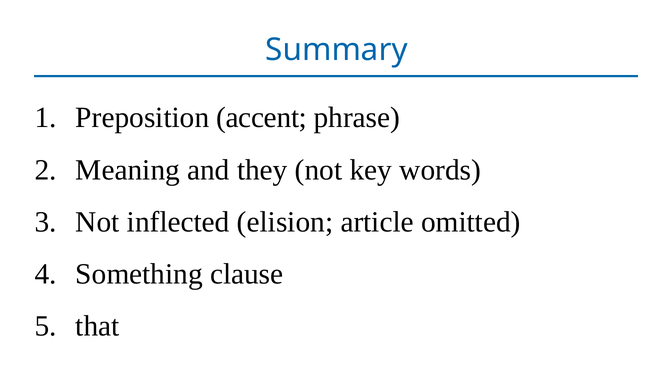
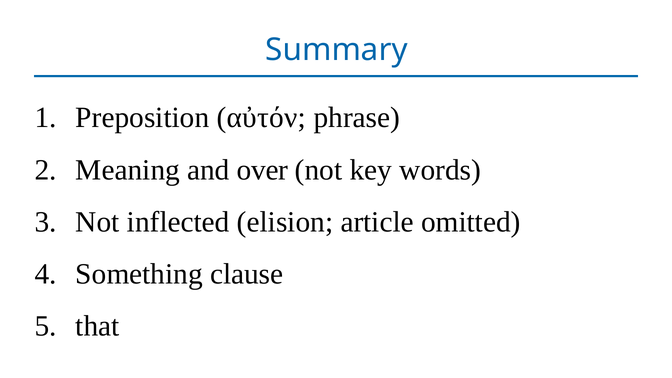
accent: accent -> αὐτόν
they: they -> over
